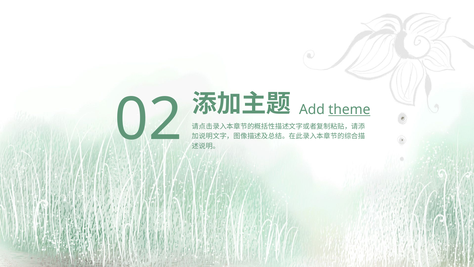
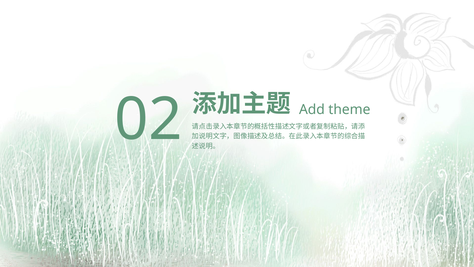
theme underline: present -> none
